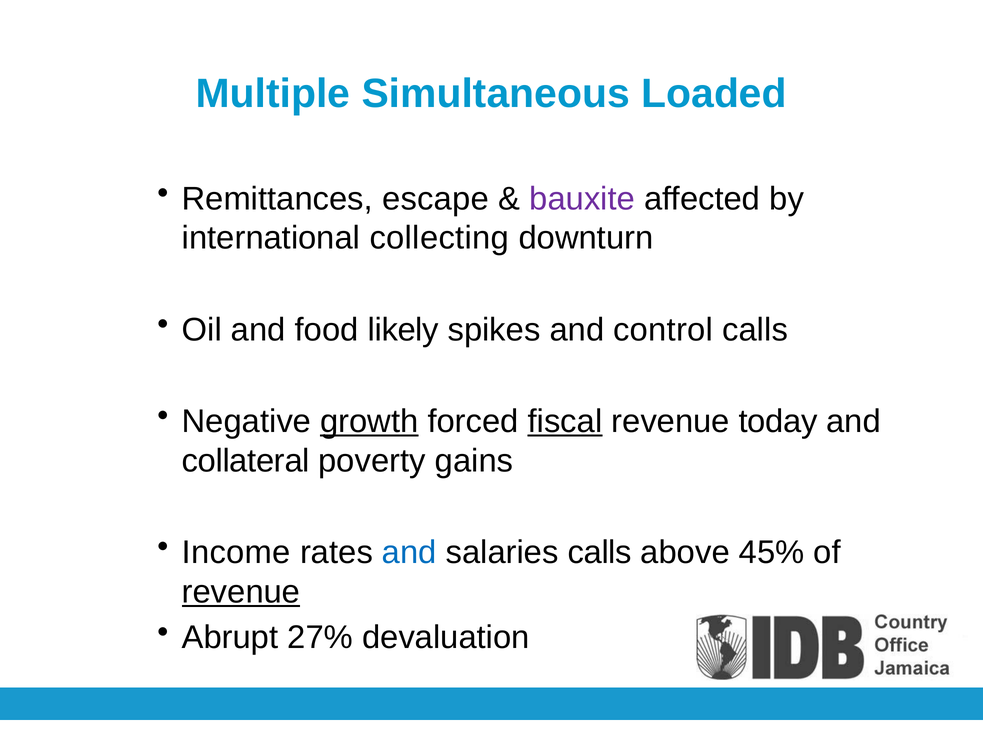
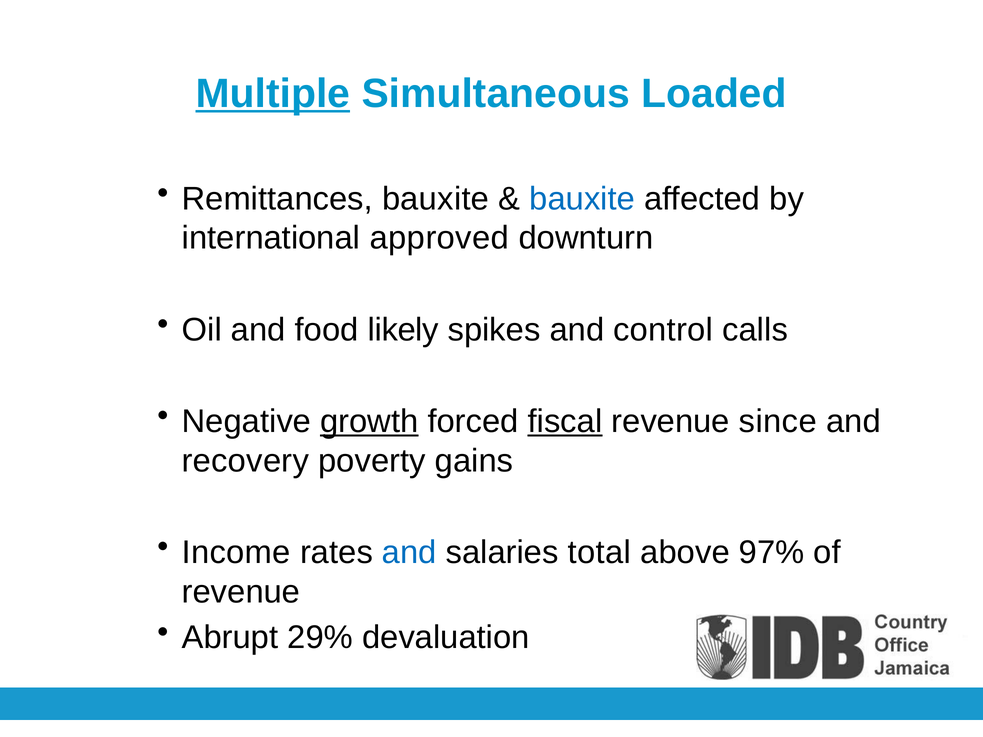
Multiple underline: none -> present
Remittances escape: escape -> bauxite
bauxite at (582, 199) colour: purple -> blue
collecting: collecting -> approved
today: today -> since
collateral: collateral -> recovery
salaries calls: calls -> total
45%: 45% -> 97%
revenue at (241, 592) underline: present -> none
27%: 27% -> 29%
